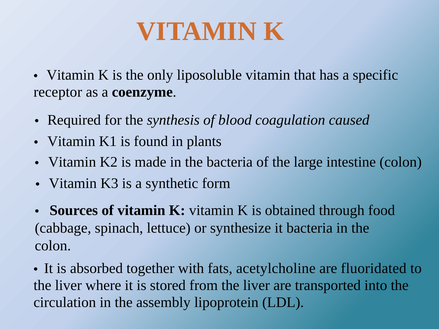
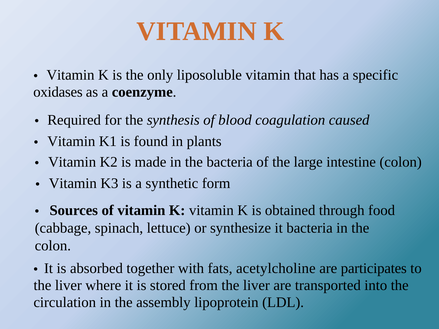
receptor: receptor -> oxidases
fluoridated: fluoridated -> participates
